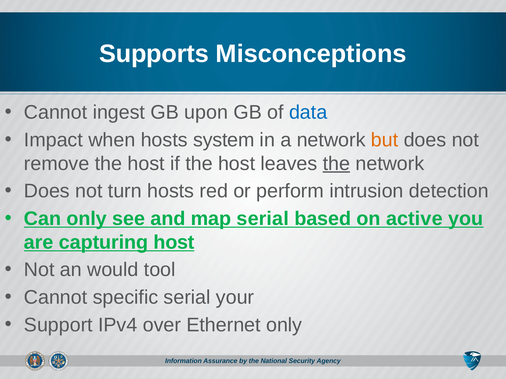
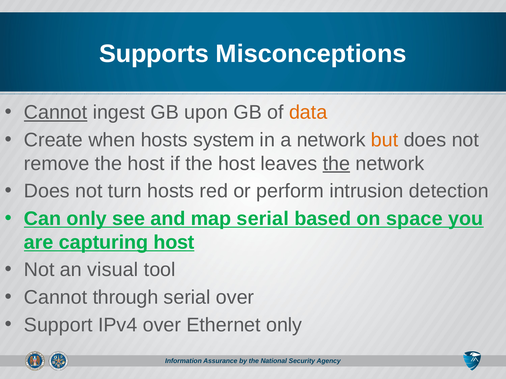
Cannot at (56, 113) underline: none -> present
data colour: blue -> orange
Impact: Impact -> Create
active: active -> space
would: would -> visual
specific: specific -> through
serial your: your -> over
